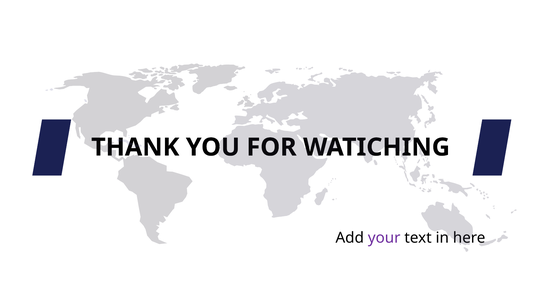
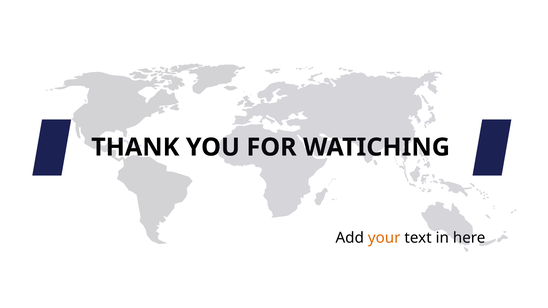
your colour: purple -> orange
